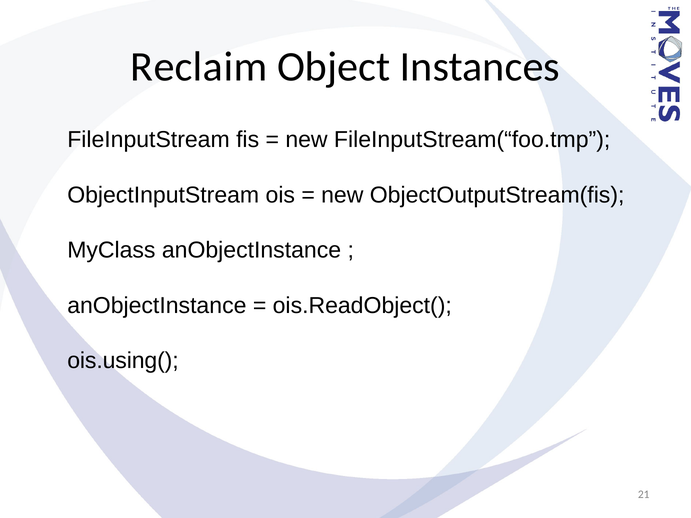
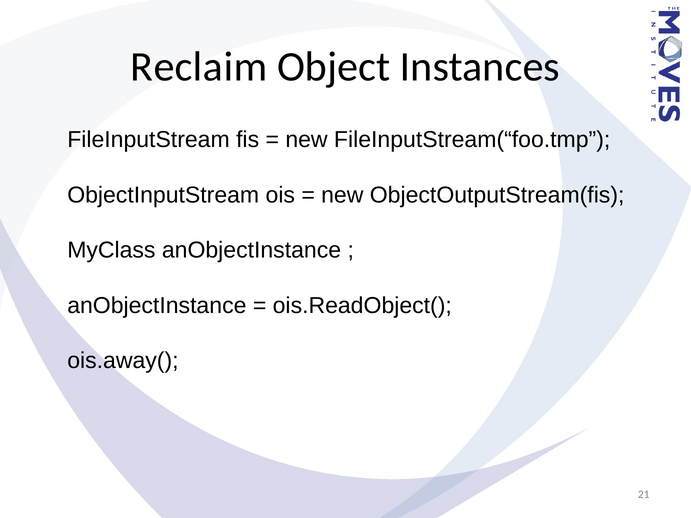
ois.using(: ois.using( -> ois.away(
